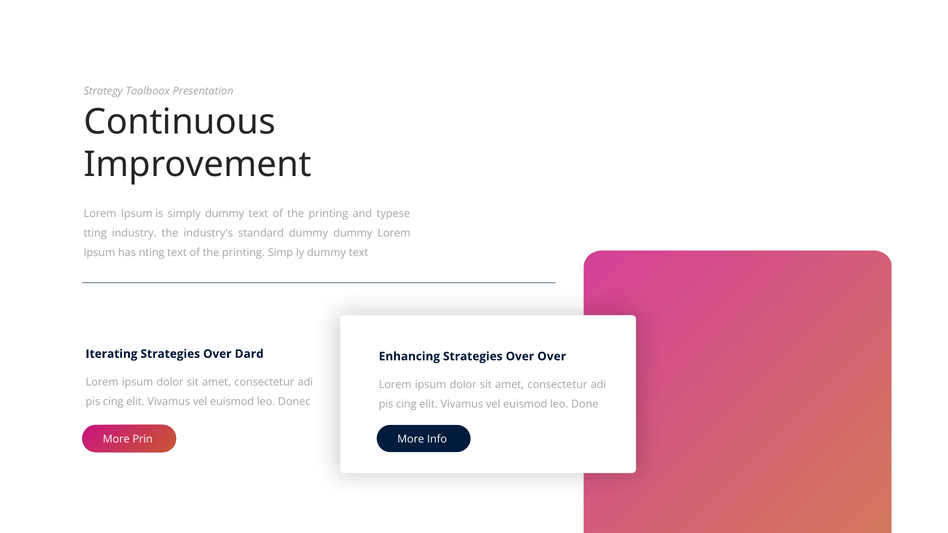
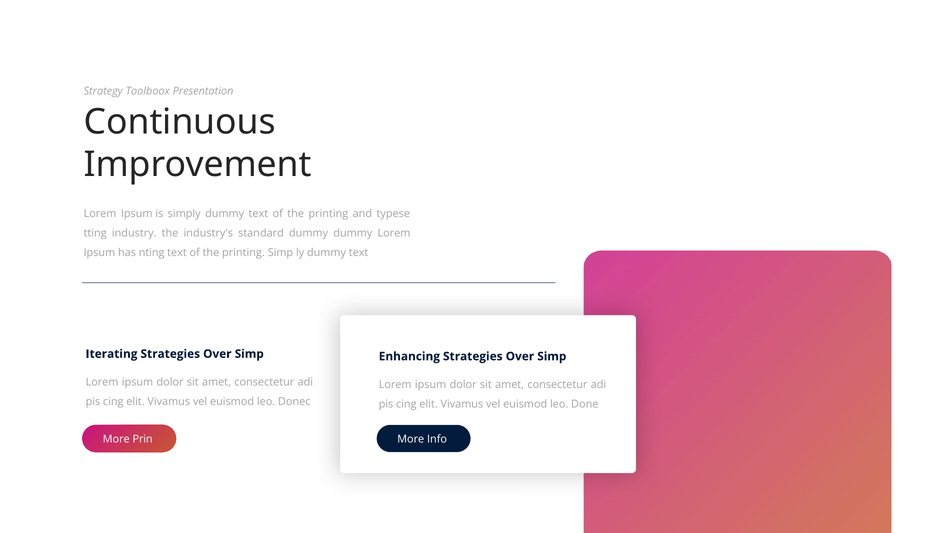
Iterating Strategies Over Dard: Dard -> Simp
Enhancing Strategies Over Over: Over -> Simp
